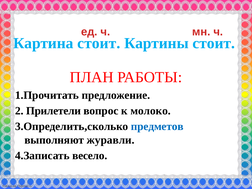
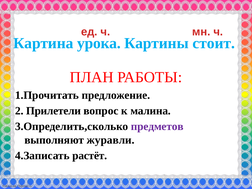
Картина стоит: стоит -> урока
молоко: молоко -> малина
предметов colour: blue -> purple
весело: весело -> растёт
